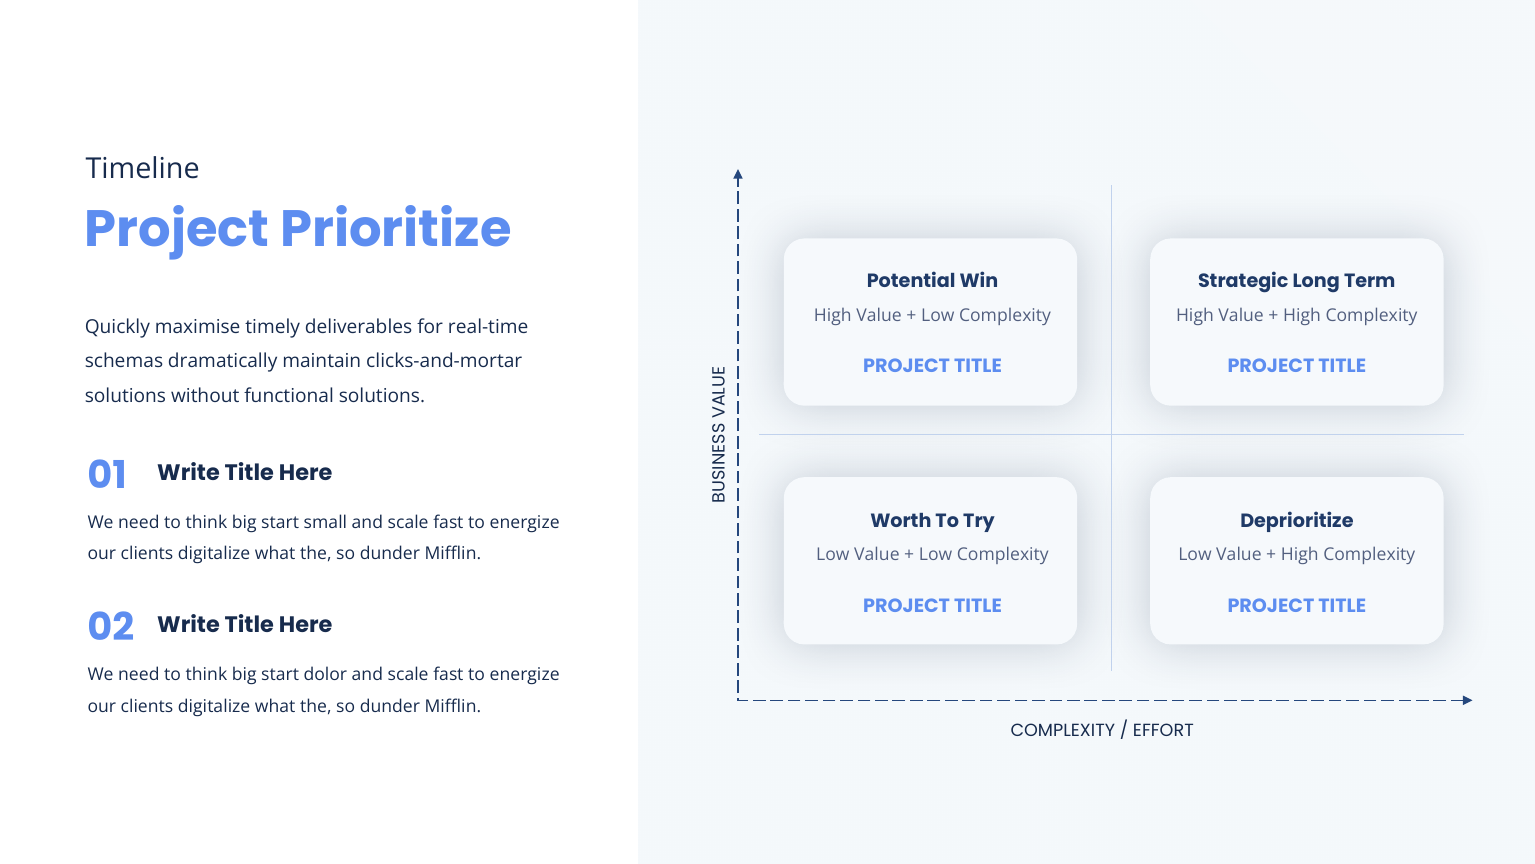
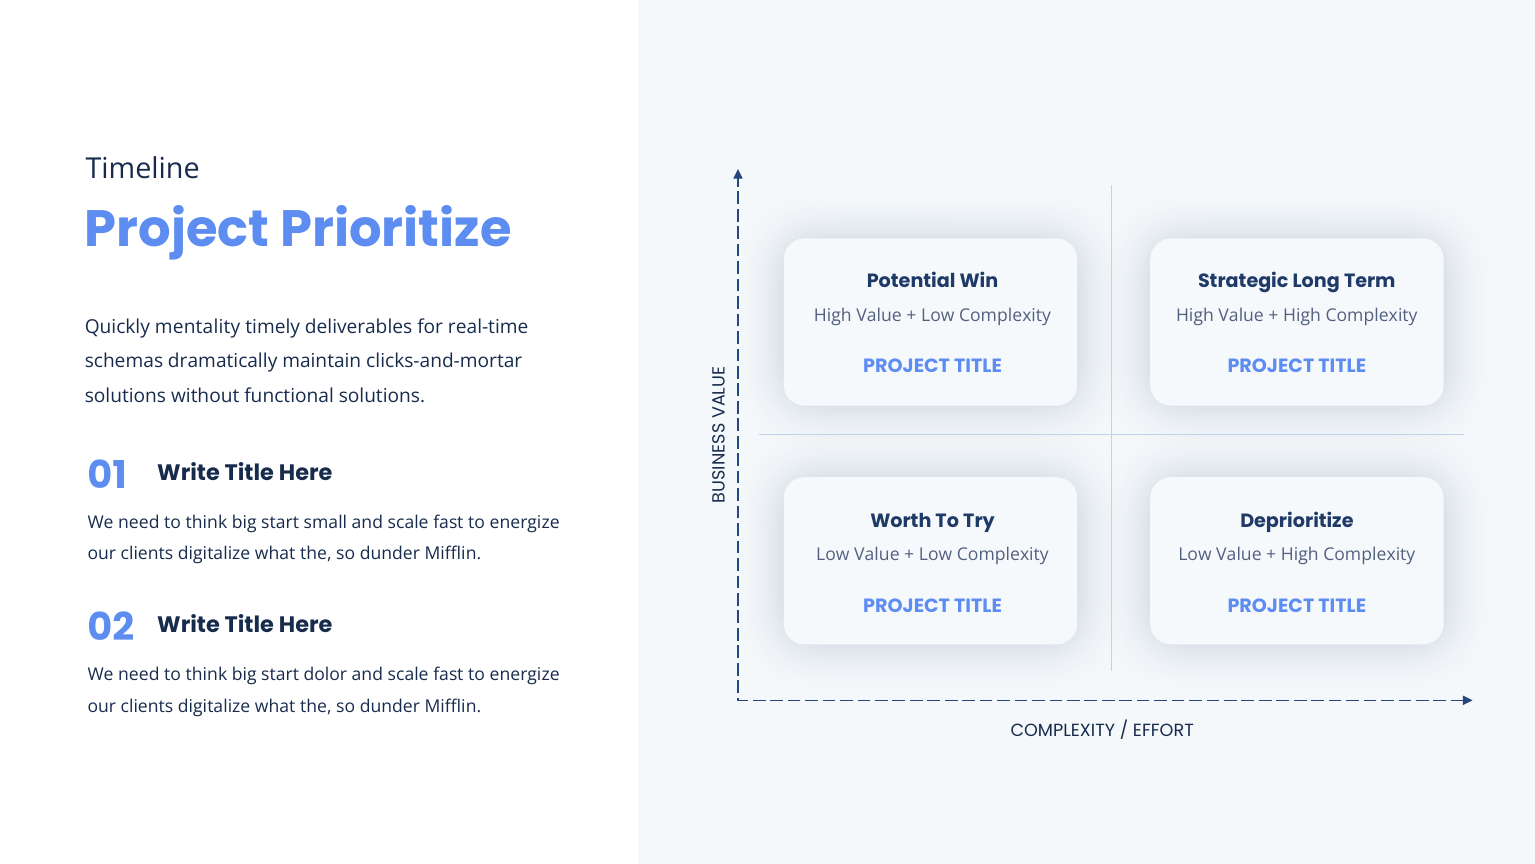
maximise: maximise -> mentality
